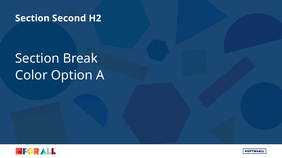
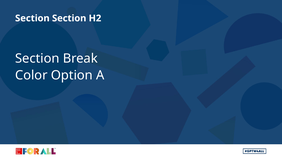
Section Second: Second -> Section
